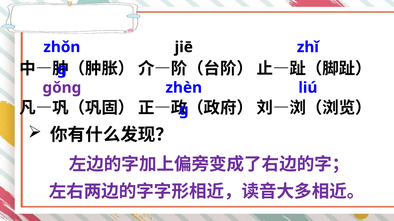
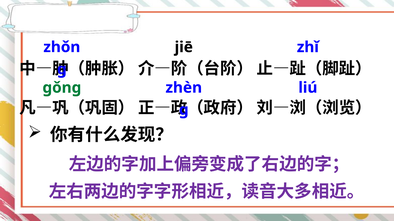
ɡǒnɡ colour: purple -> green
